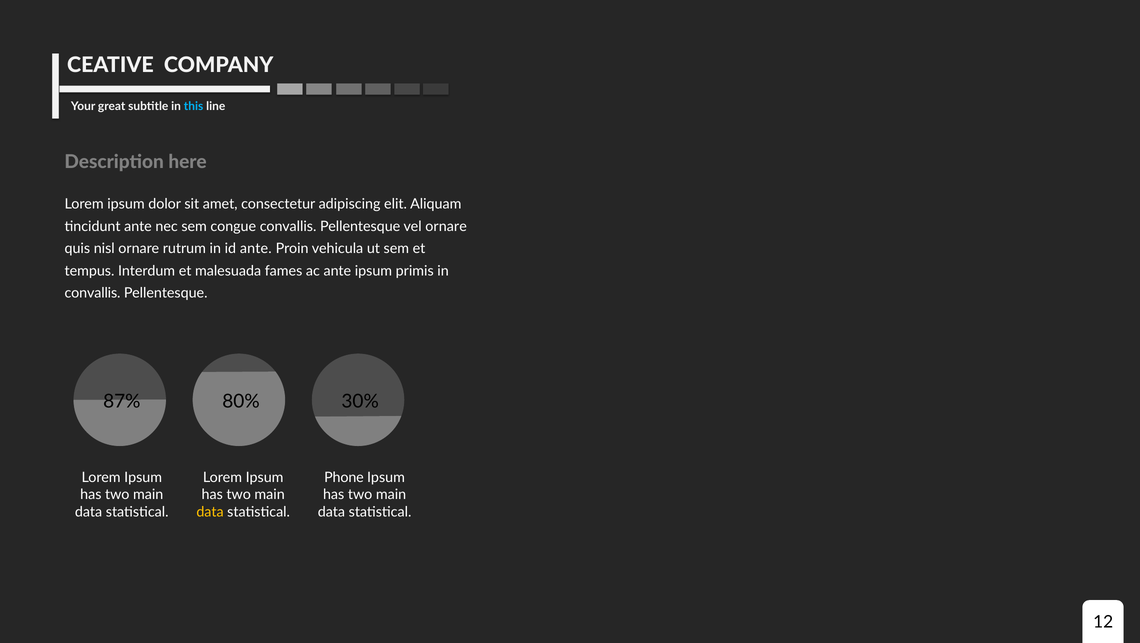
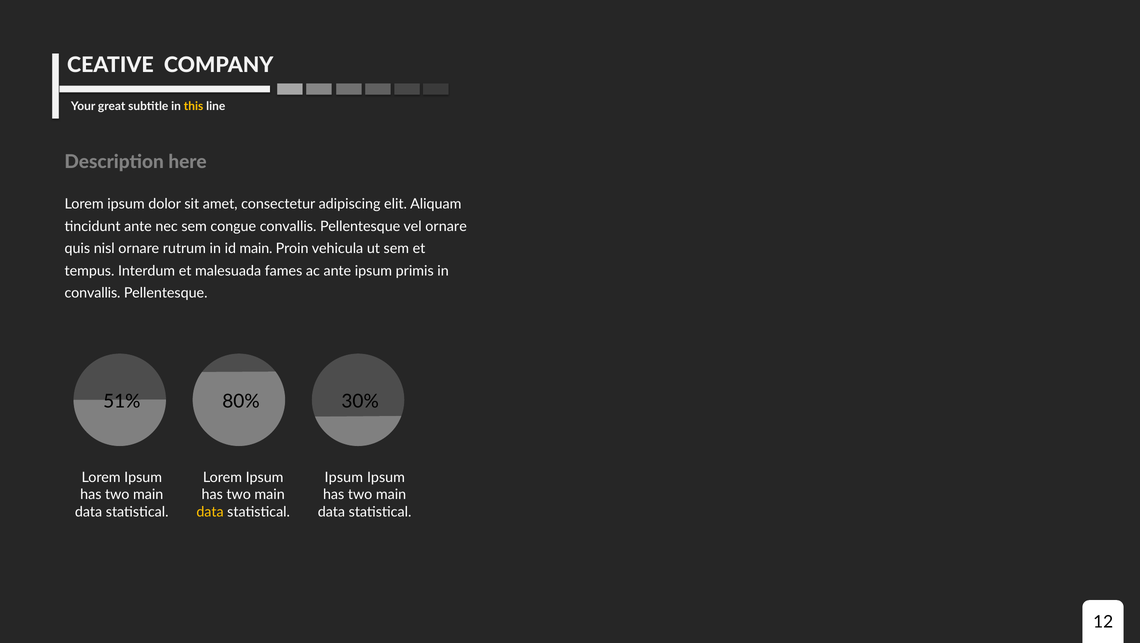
this colour: light blue -> yellow
id ante: ante -> main
87%: 87% -> 51%
Phone at (344, 477): Phone -> Ipsum
